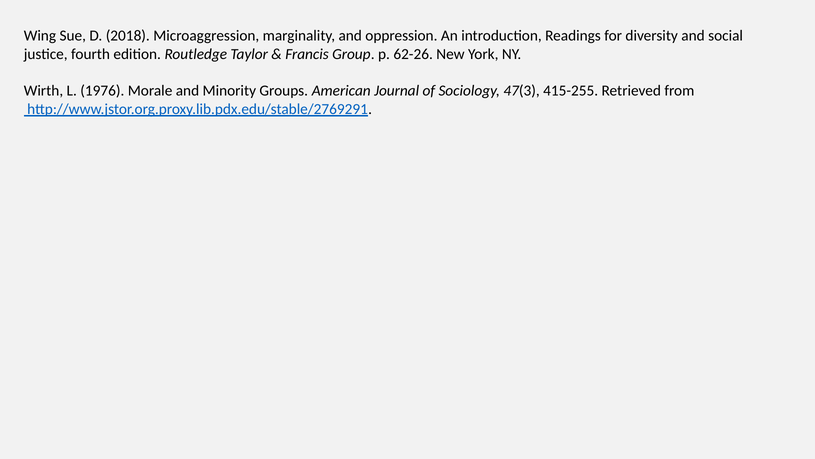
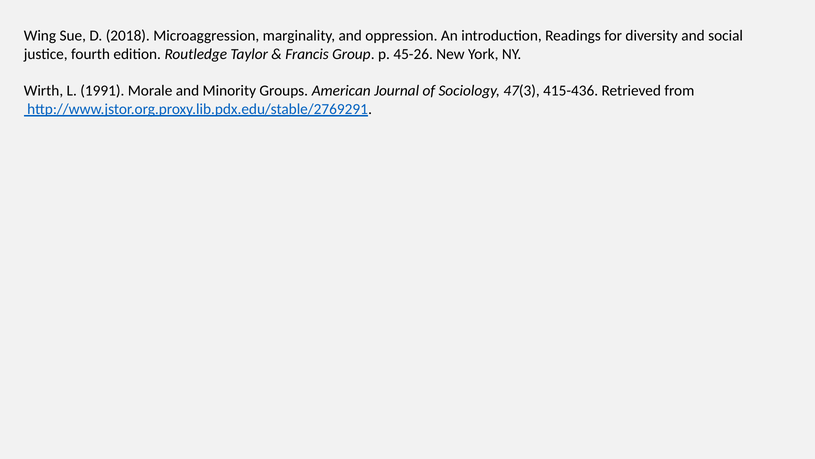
62-26: 62-26 -> 45-26
1976: 1976 -> 1991
415-255: 415-255 -> 415-436
